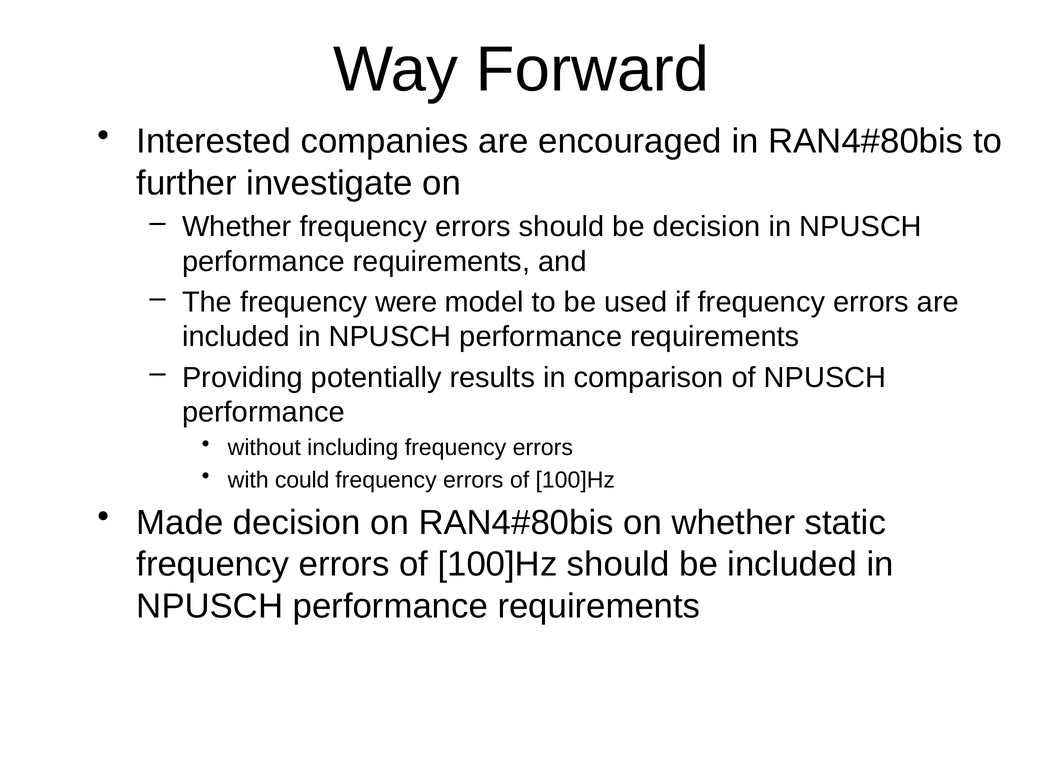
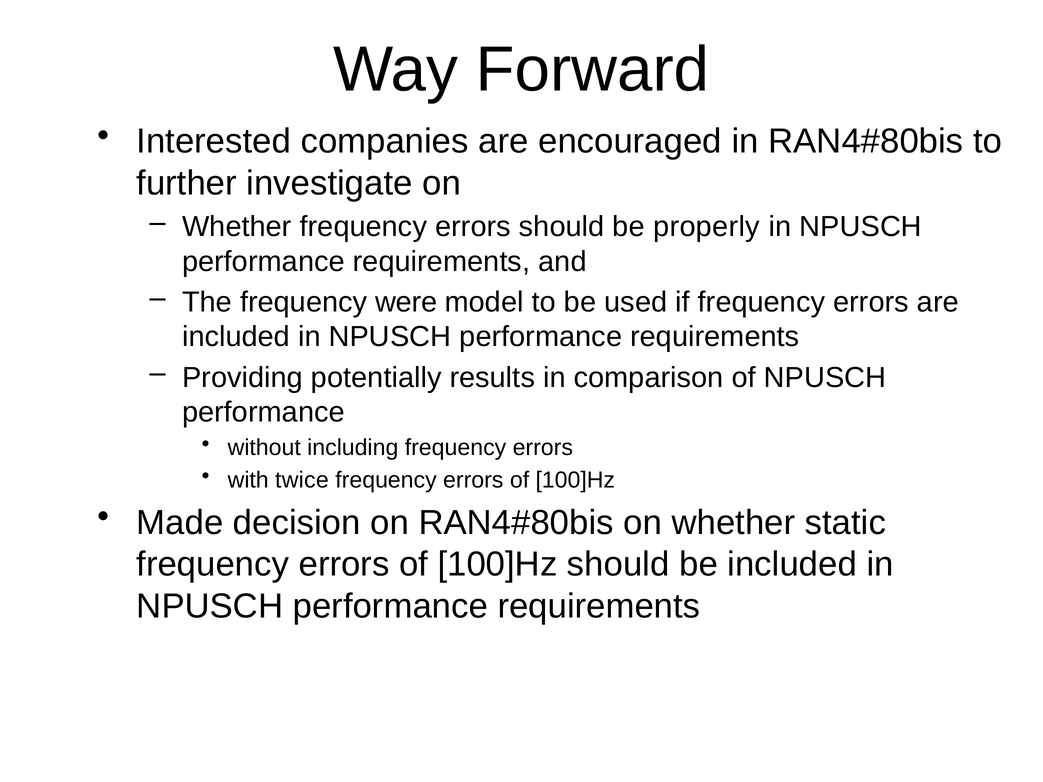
be decision: decision -> properly
could: could -> twice
